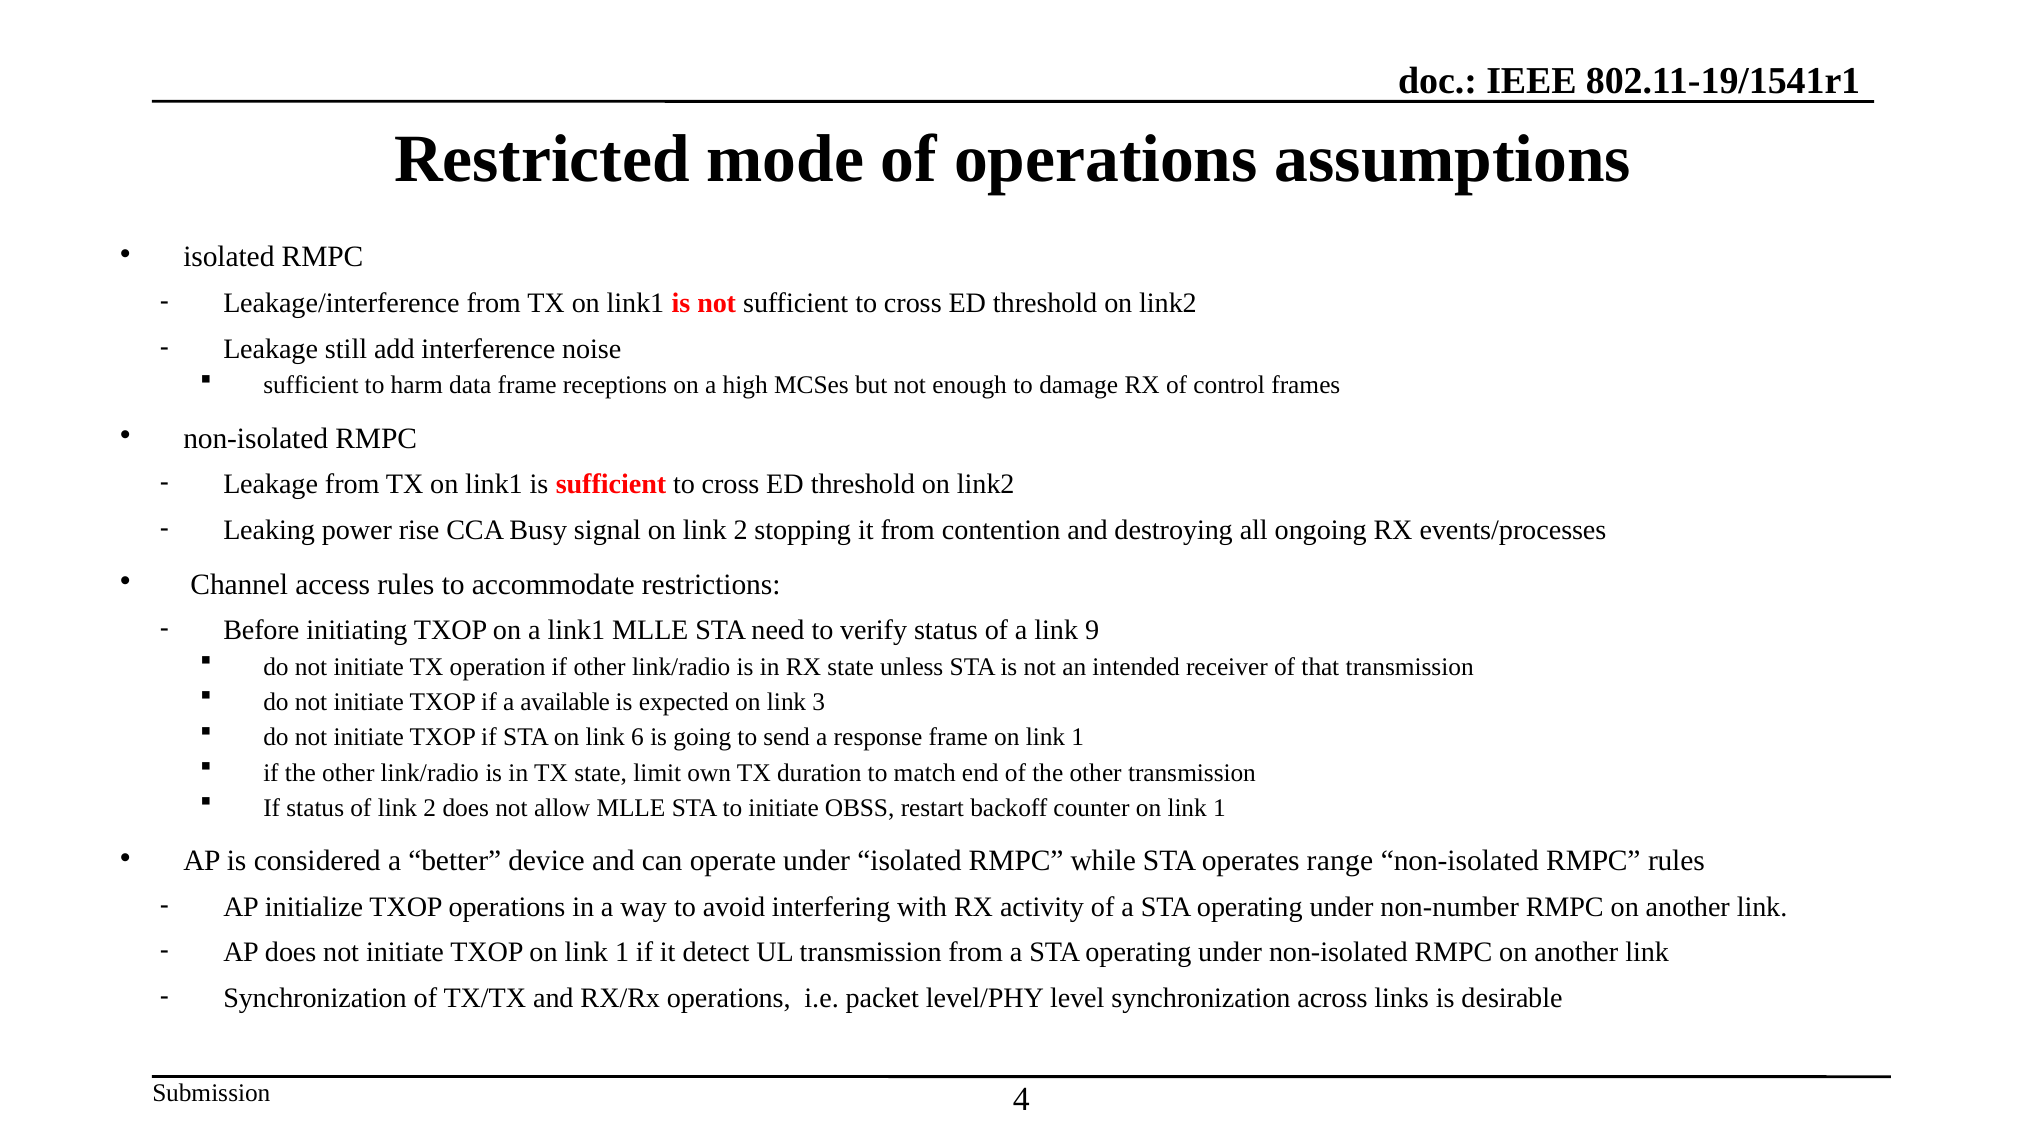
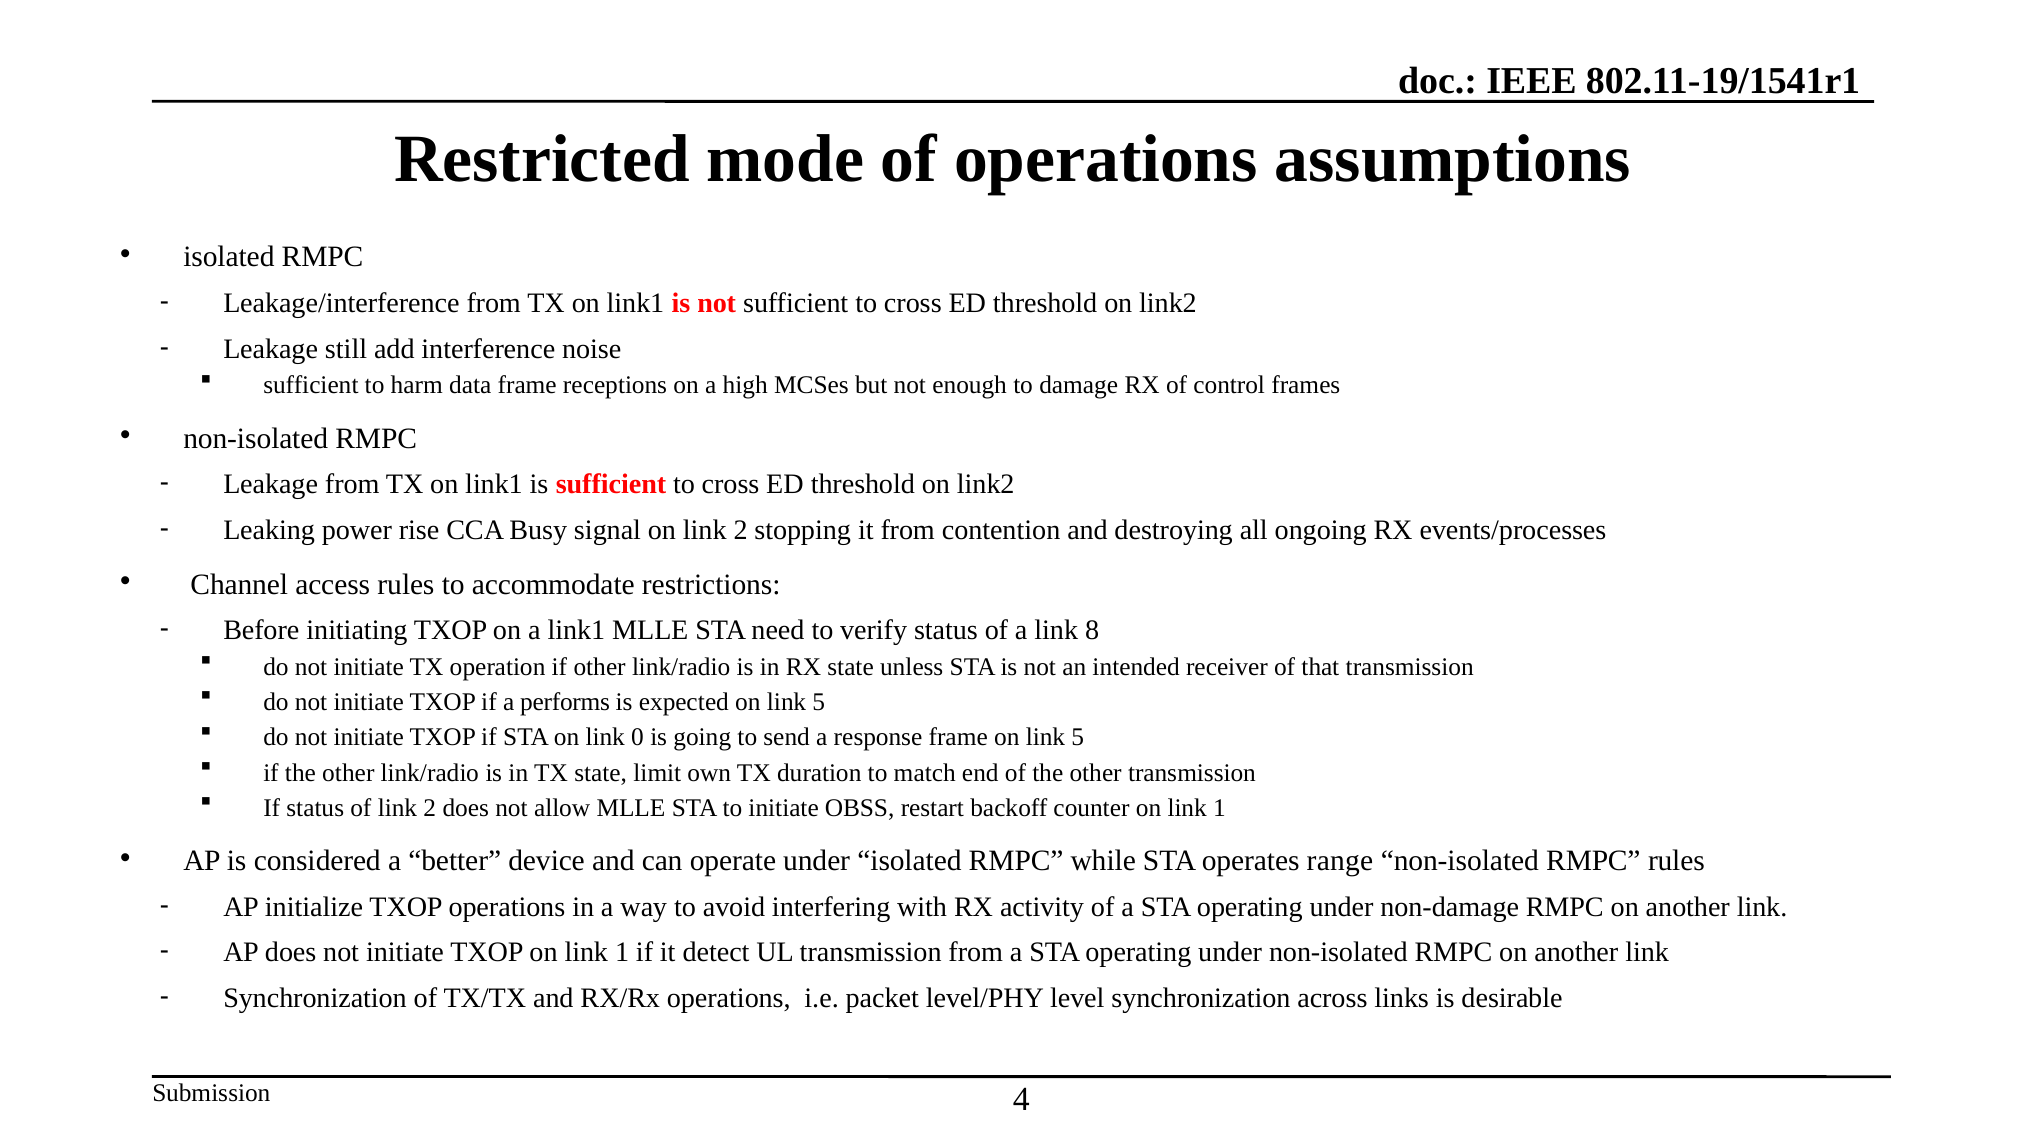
9: 9 -> 8
available: available -> performs
expected on link 3: 3 -> 5
6: 6 -> 0
frame on link 1: 1 -> 5
non-number: non-number -> non-damage
